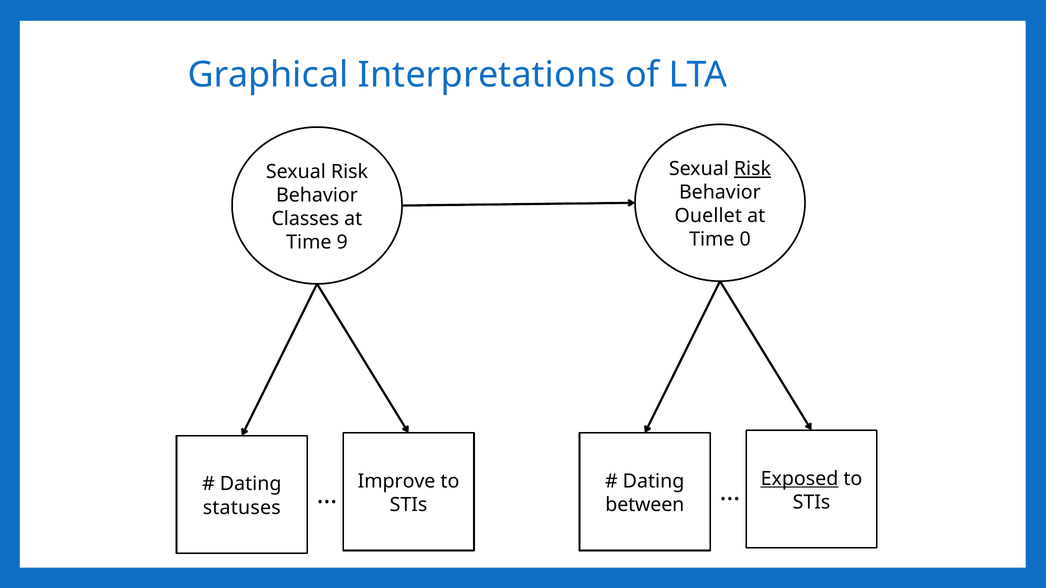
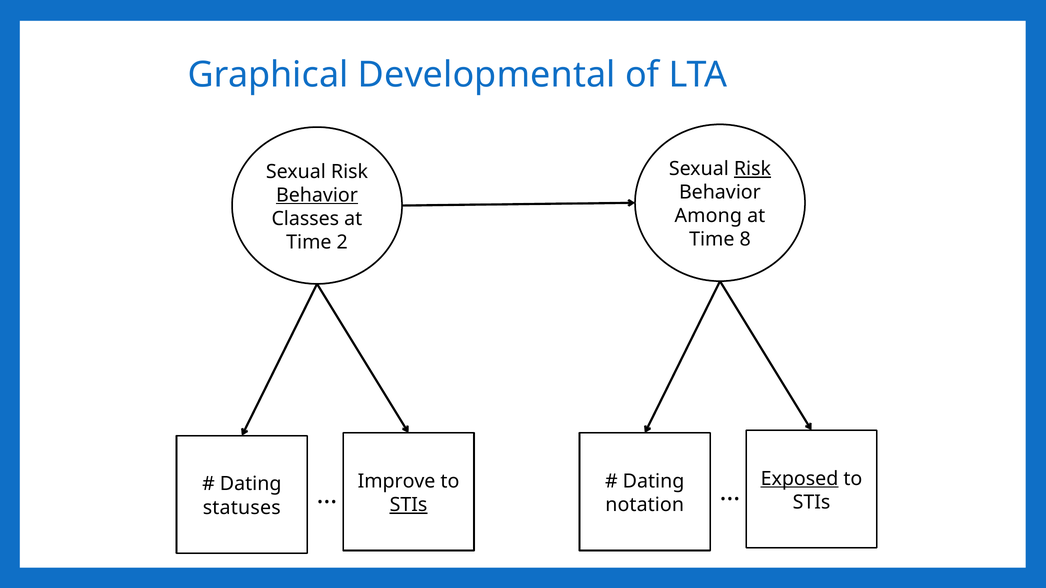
Interpretations: Interpretations -> Developmental
Behavior at (317, 195) underline: none -> present
Ouellet: Ouellet -> Among
0: 0 -> 8
9: 9 -> 2
STIs at (409, 505) underline: none -> present
between: between -> notation
